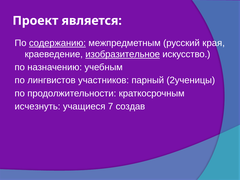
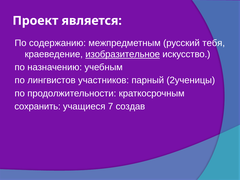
содержанию underline: present -> none
края: края -> тебя
исчезнуть: исчезнуть -> сохранить
